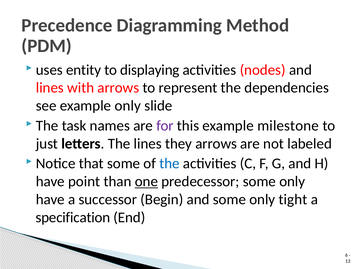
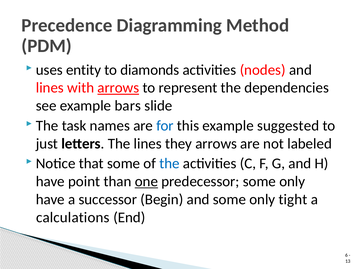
displaying: displaying -> diamonds
arrows at (118, 88) underline: none -> present
example only: only -> bars
for colour: purple -> blue
milestone: milestone -> suggested
specification: specification -> calculations
